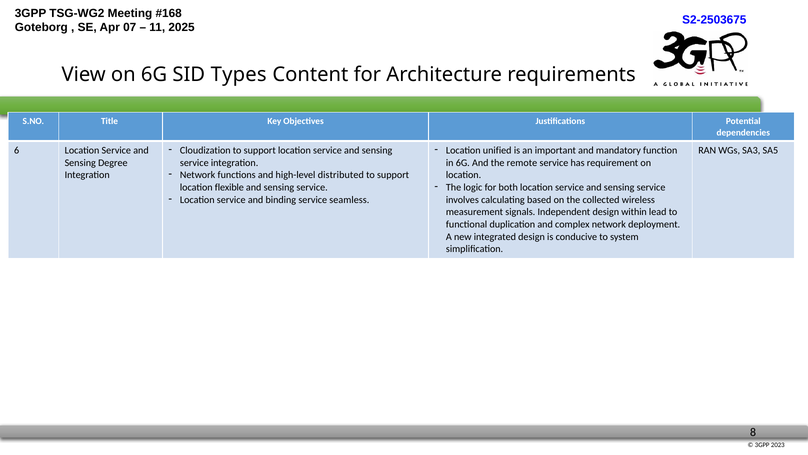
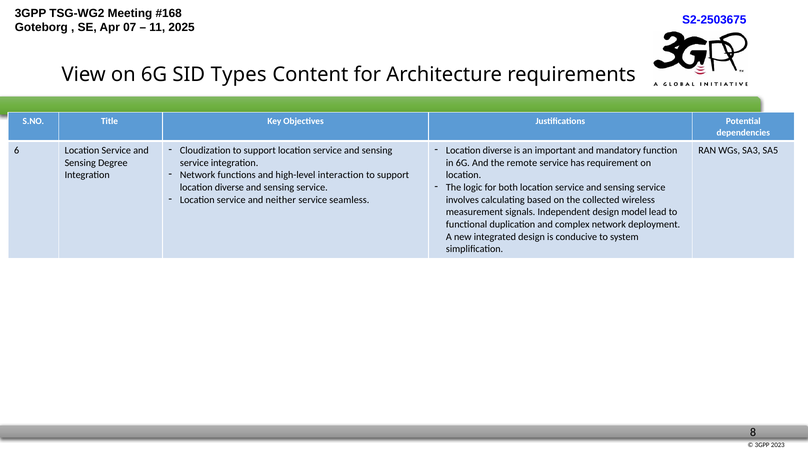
unified at (497, 150): unified -> diverse
distributed: distributed -> interaction
flexible at (229, 187): flexible -> diverse
binding: binding -> neither
within: within -> model
